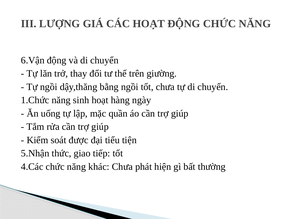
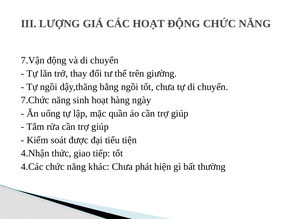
6.Vận: 6.Vận -> 7.Vận
1.Chức: 1.Chức -> 7.Chức
5.Nhận: 5.Nhận -> 4.Nhận
